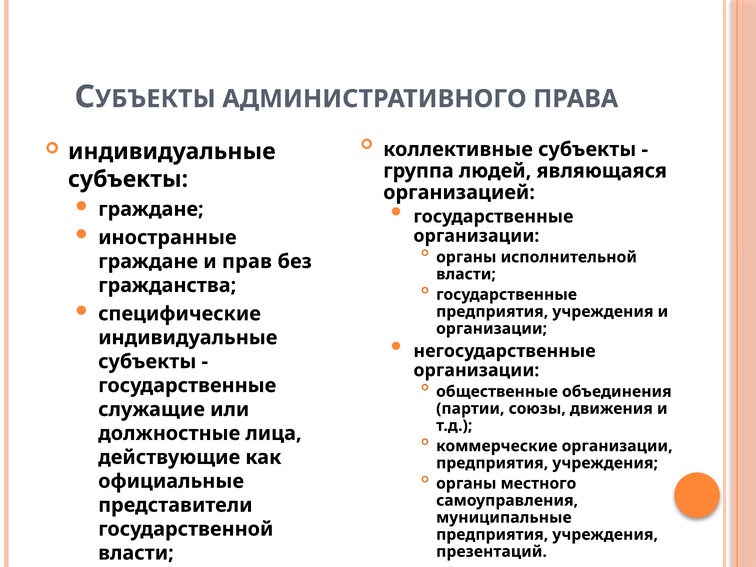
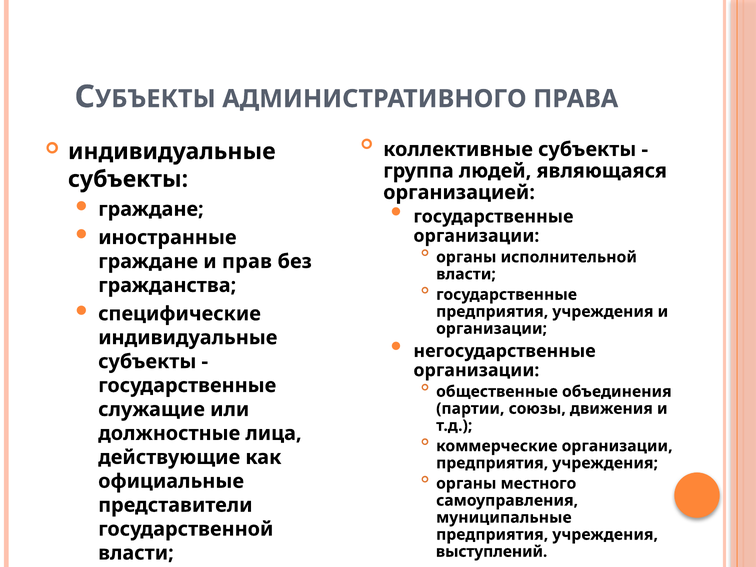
презентаций: презентаций -> выступлений
